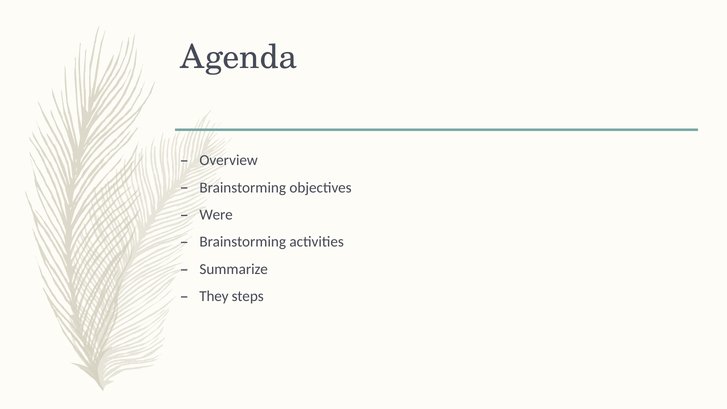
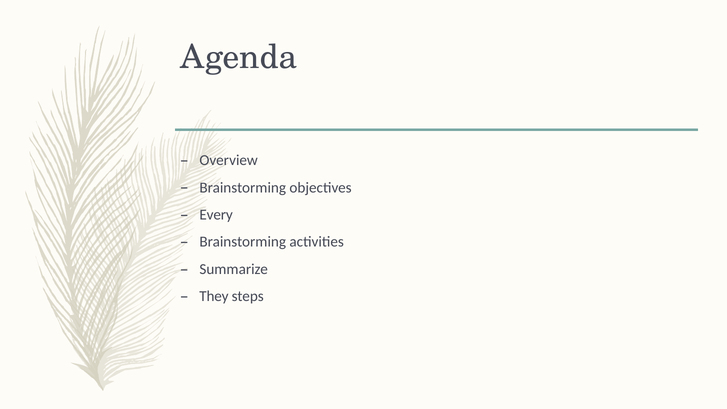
Were: Were -> Every
